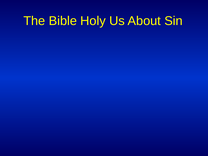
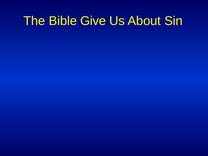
Holy: Holy -> Give
